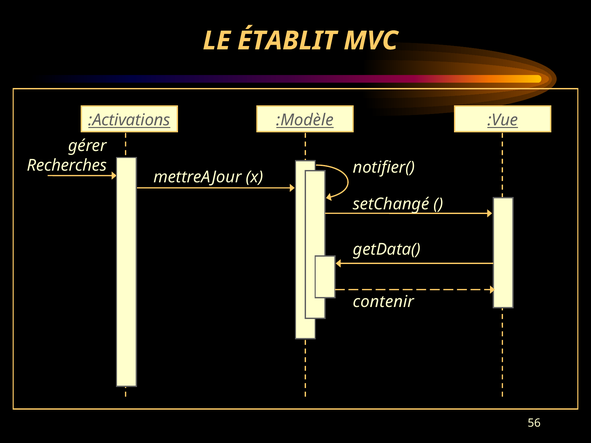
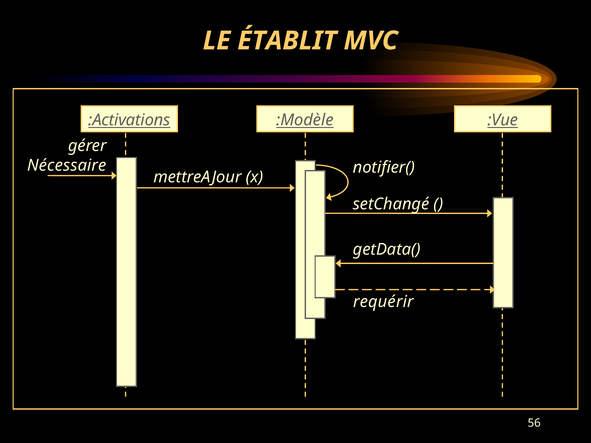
Recherches: Recherches -> Nécessaire
contenir: contenir -> requérir
